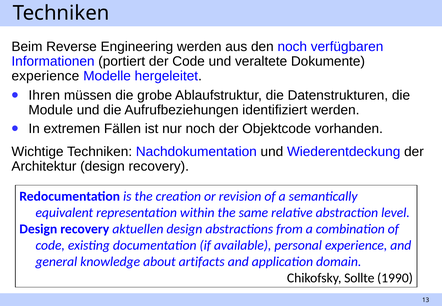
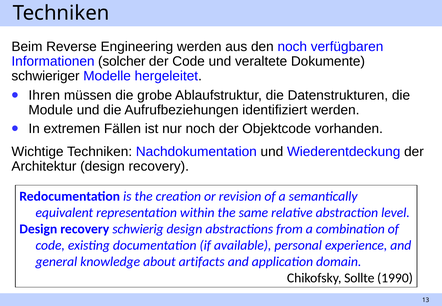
portiert: portiert -> solcher
experience at (45, 76): experience -> schwieriger
aktuellen: aktuellen -> schwierig
